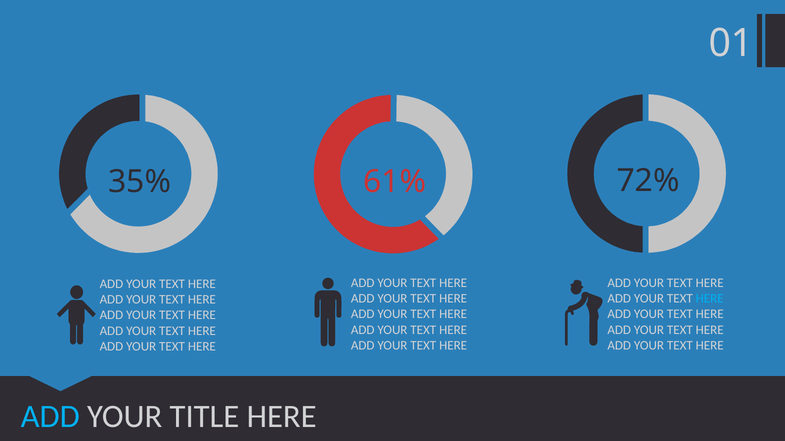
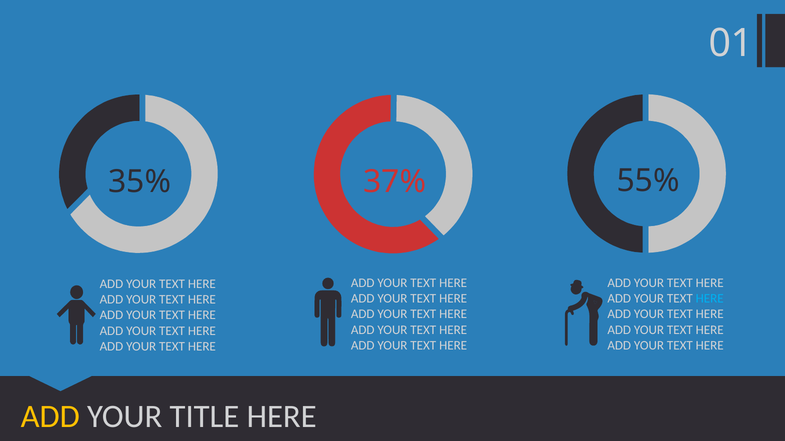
61%: 61% -> 37%
72%: 72% -> 55%
ADD at (50, 417) colour: light blue -> yellow
